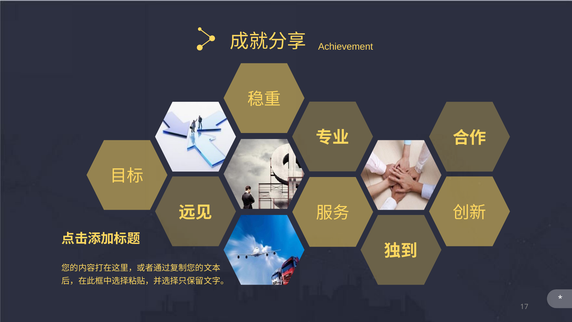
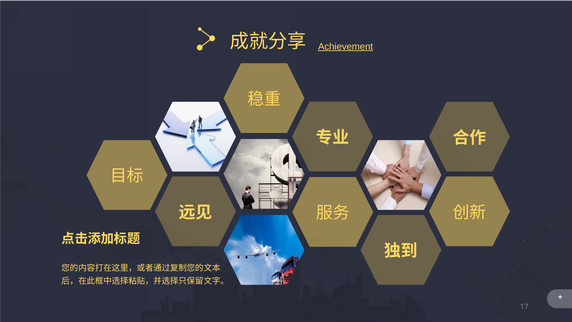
Achievement underline: none -> present
